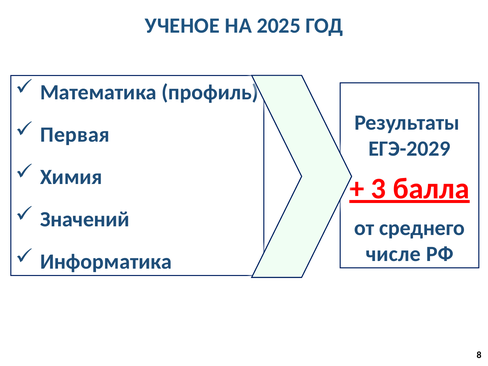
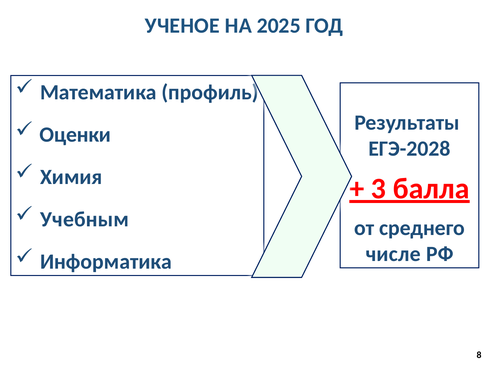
Первая: Первая -> Оценки
ЕГЭ-2029: ЕГЭ-2029 -> ЕГЭ-2028
Значений: Значений -> Учебным
